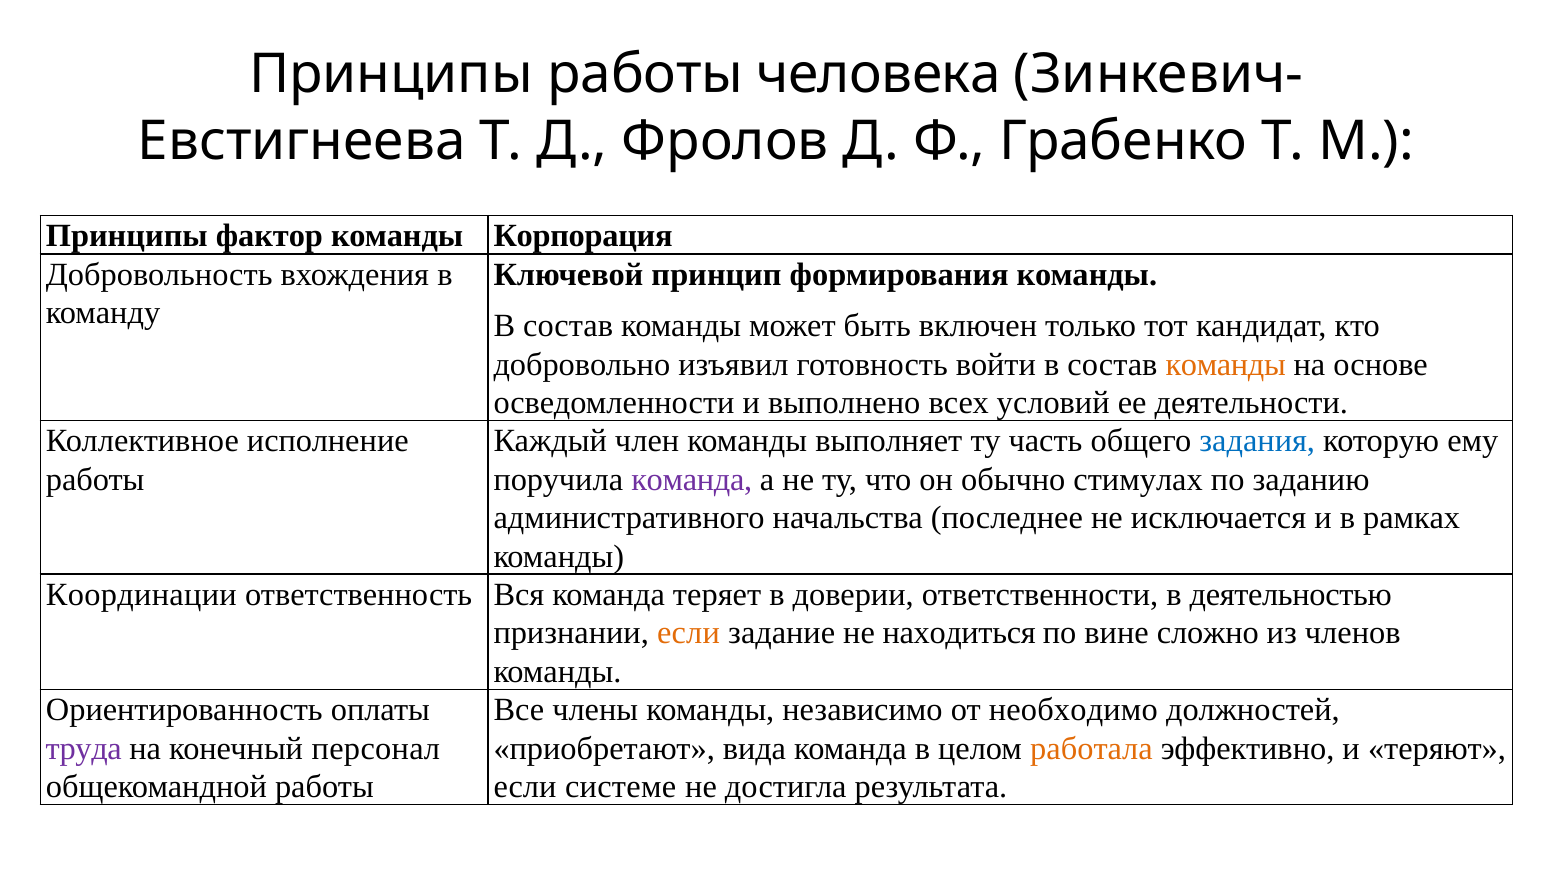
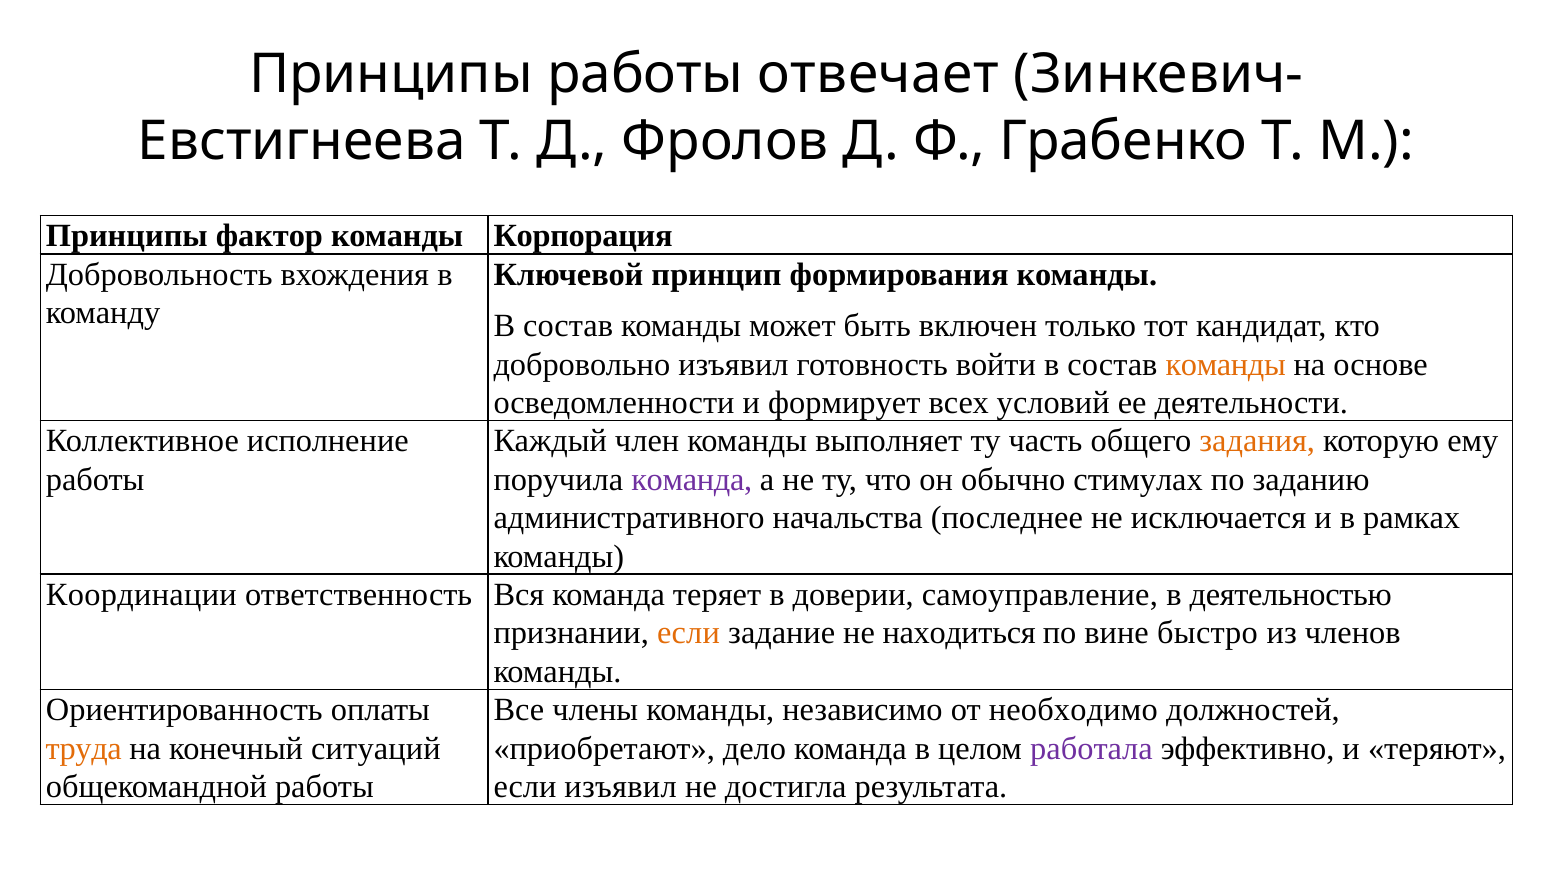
человека: человека -> отвечает
выполнено: выполнено -> формирует
задания colour: blue -> orange
ответственности: ответственности -> самоуправление
сложно: сложно -> быстро
труда colour: purple -> orange
персонал: персонал -> ситуаций
вида: вида -> дело
работала colour: orange -> purple
если системе: системе -> изъявил
